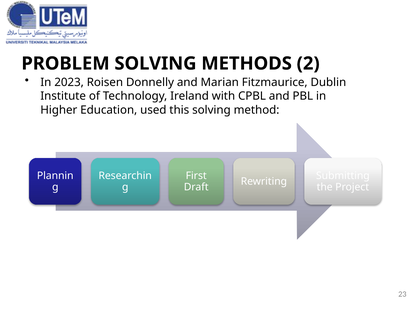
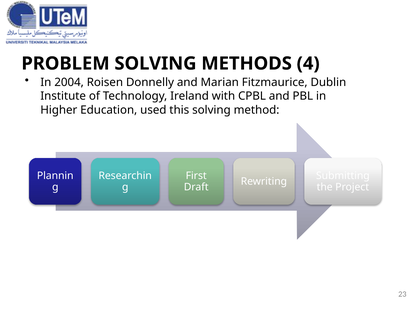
2: 2 -> 4
2023: 2023 -> 2004
